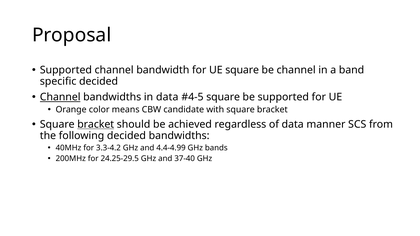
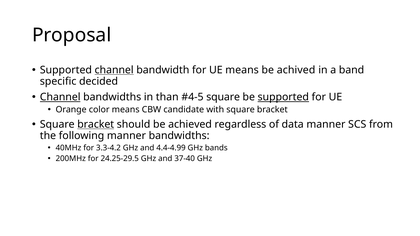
channel at (114, 70) underline: none -> present
UE square: square -> means
be channel: channel -> achived
in data: data -> than
supported at (283, 97) underline: none -> present
following decided: decided -> manner
